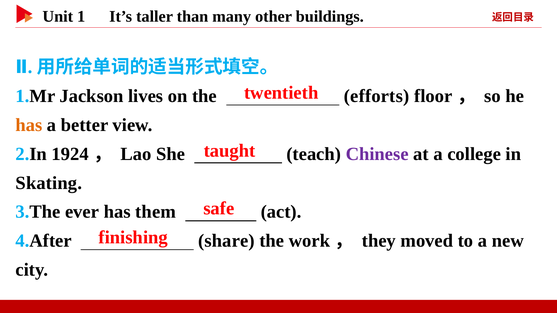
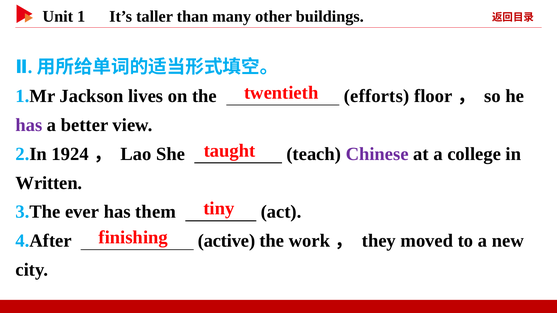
has at (29, 125) colour: orange -> purple
Skating: Skating -> Written
safe: safe -> tiny
share: share -> active
